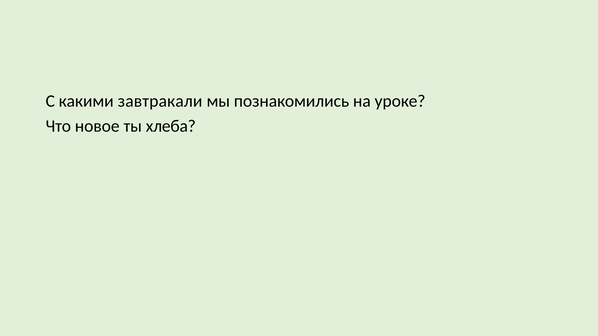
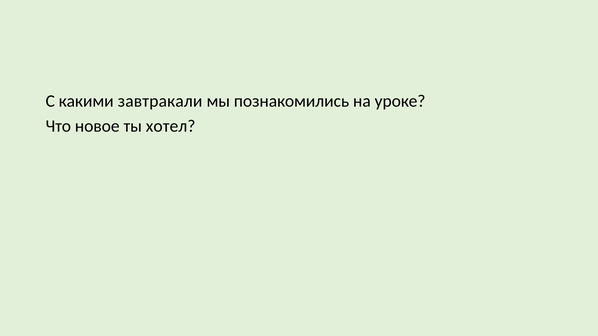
хлеба: хлеба -> хотел
